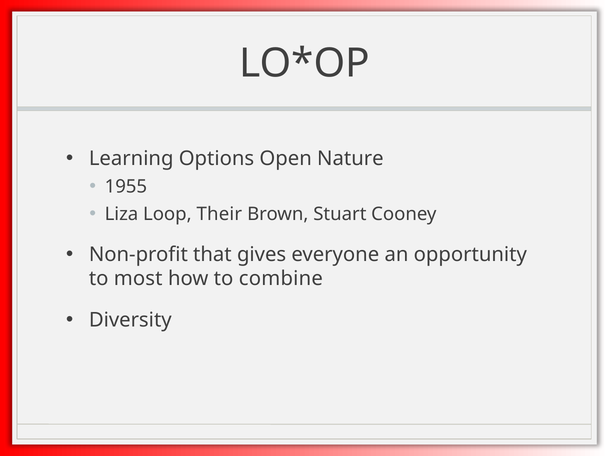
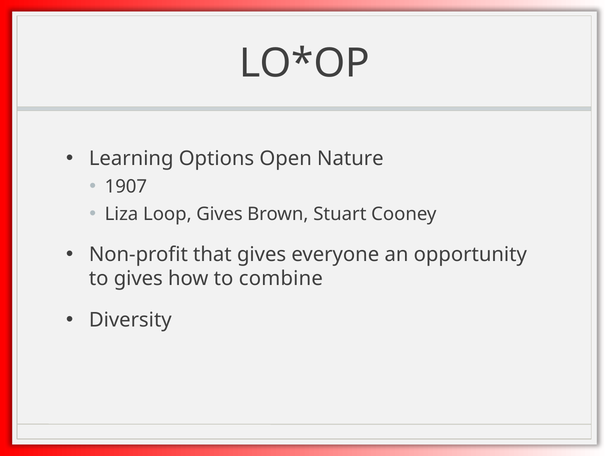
1955: 1955 -> 1907
Loop Their: Their -> Gives
to most: most -> gives
